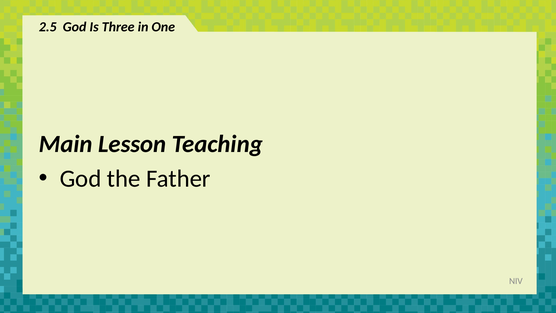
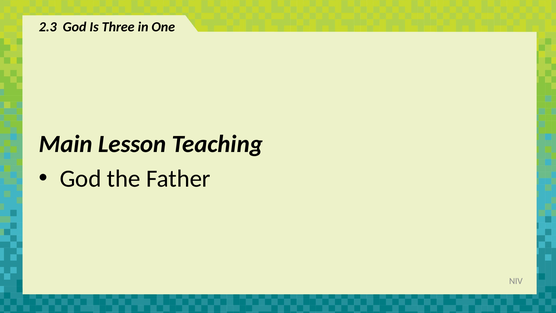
2.5: 2.5 -> 2.3
